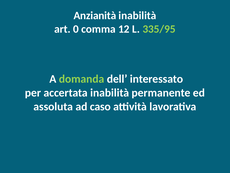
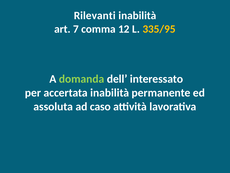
Anzianità: Anzianità -> Rilevanti
0: 0 -> 7
335/95 colour: light green -> yellow
